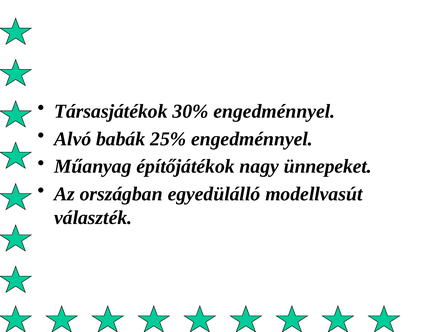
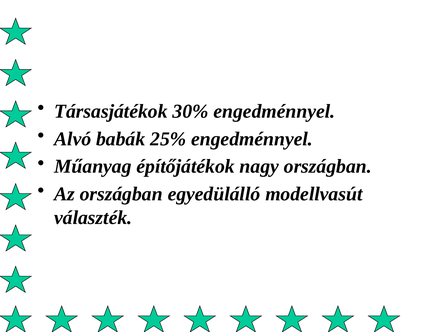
nagy ünnepeket: ünnepeket -> országban
